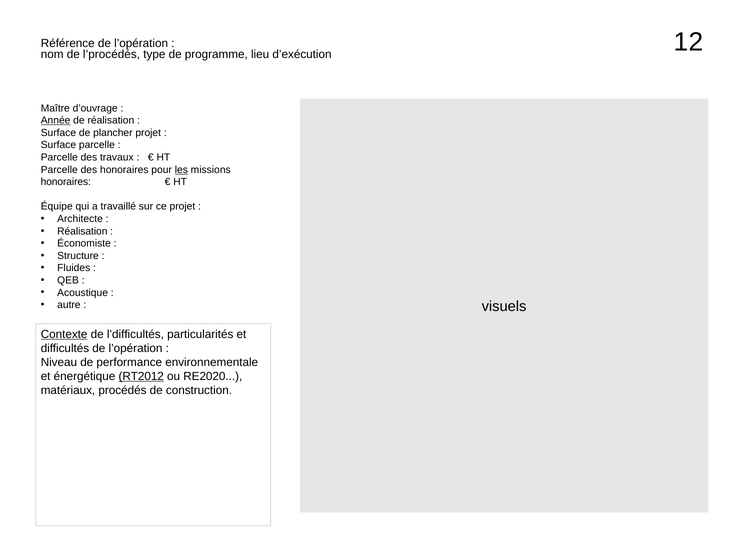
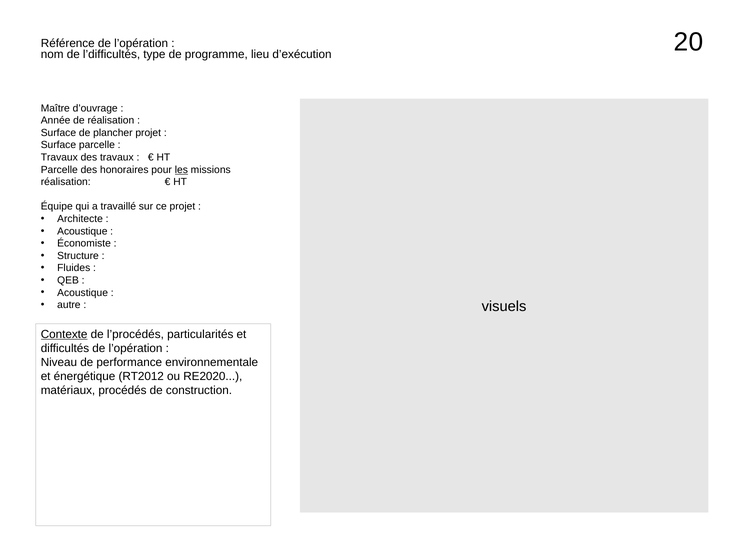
l’procédés: l’procédés -> l’difficultés
12: 12 -> 20
Année underline: present -> none
Parcelle at (59, 158): Parcelle -> Travaux
honoraires at (66, 182): honoraires -> réalisation
Réalisation at (82, 231): Réalisation -> Acoustique
l’difficultés: l’difficultés -> l’procédés
RT2012 underline: present -> none
